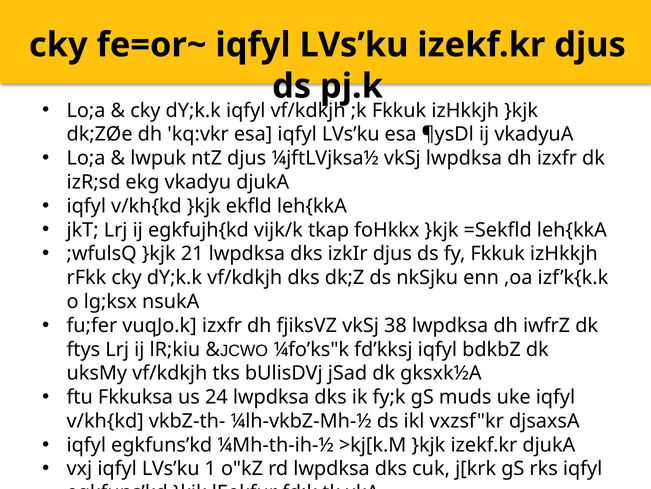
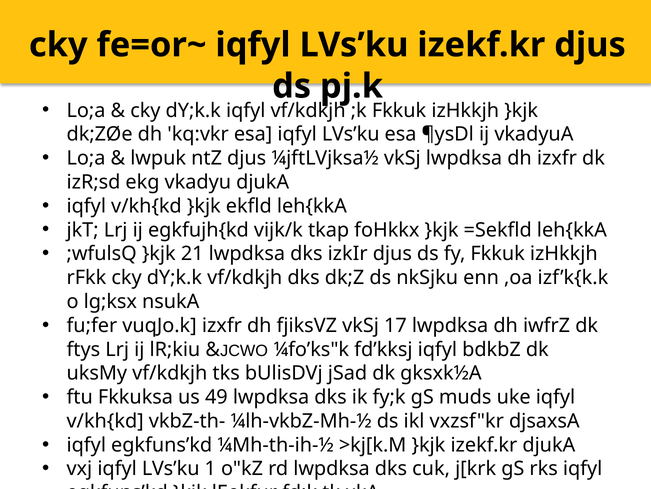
38: 38 -> 17
24: 24 -> 49
